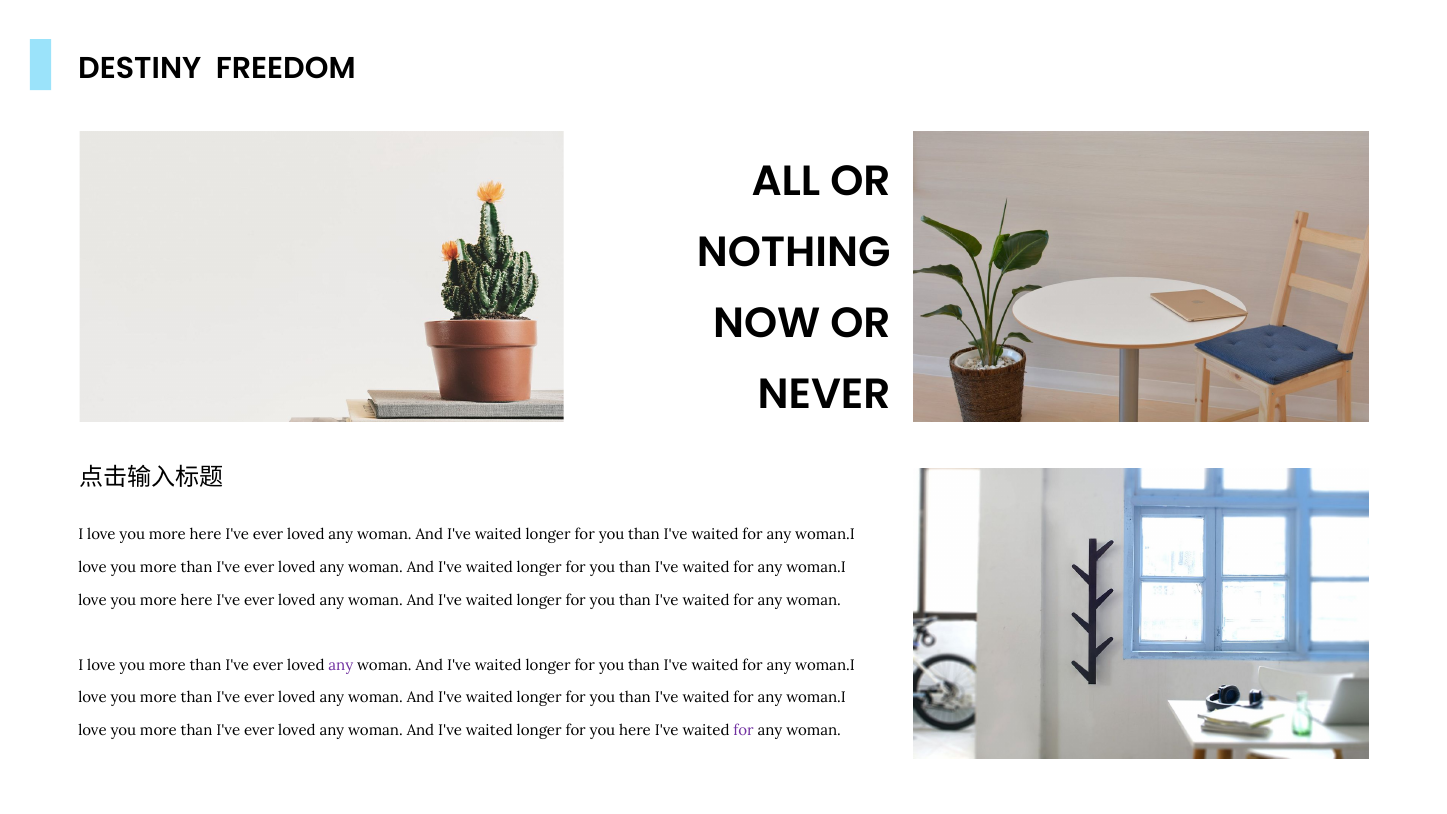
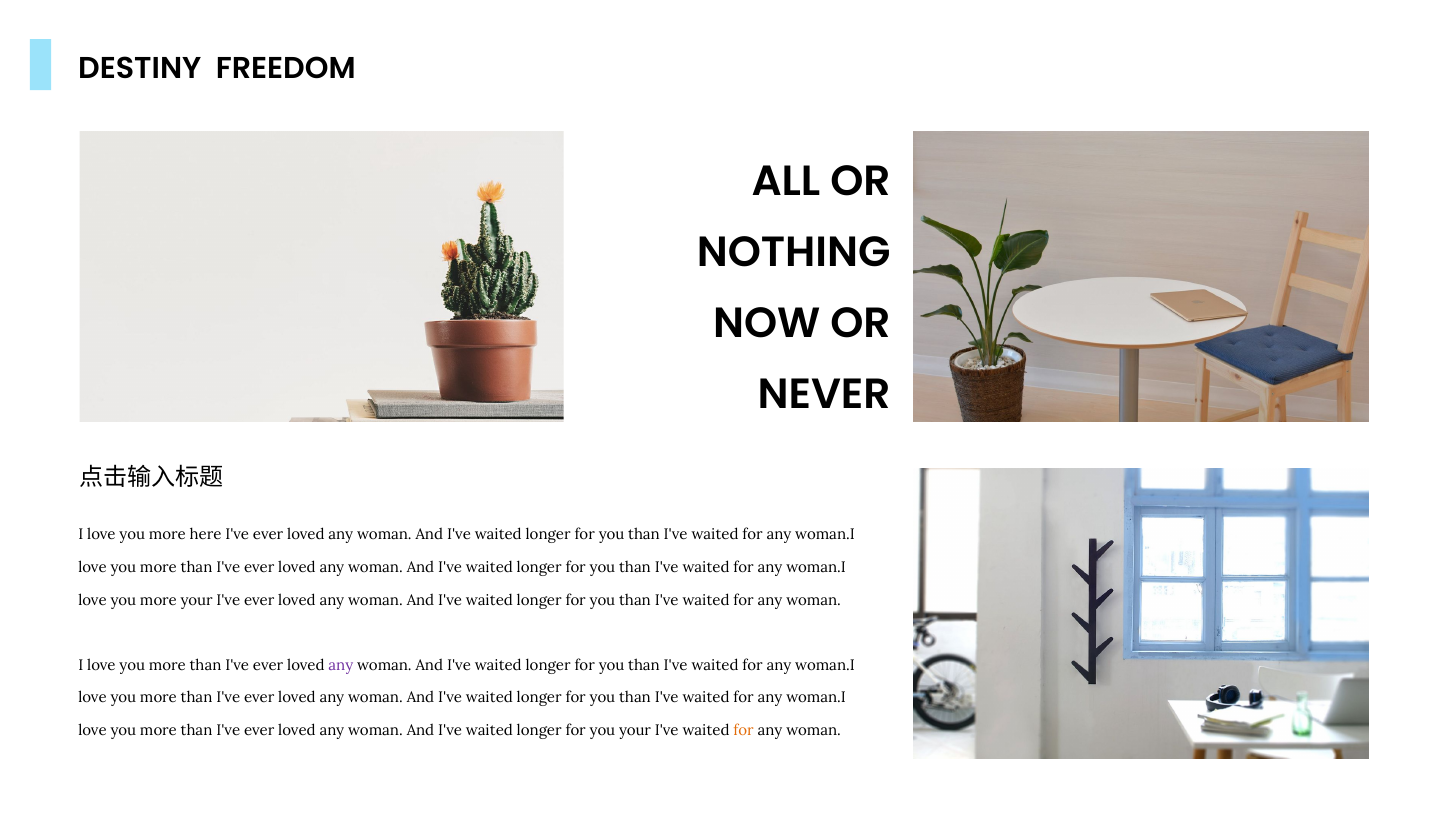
here at (197, 600): here -> your
you here: here -> your
for at (744, 731) colour: purple -> orange
